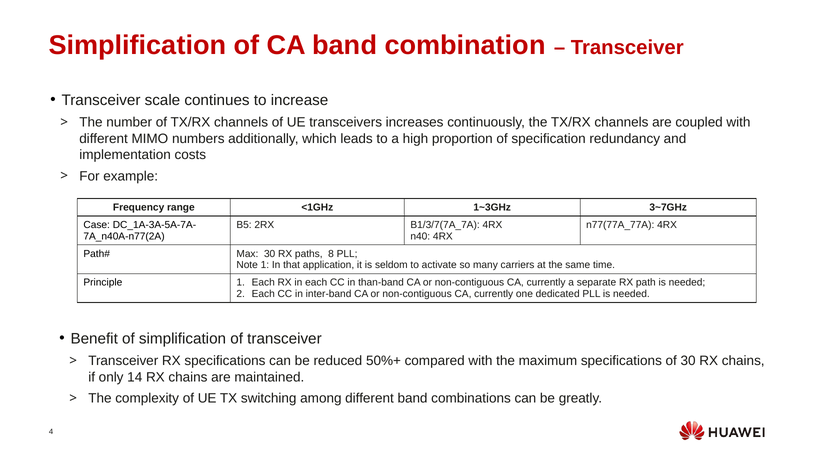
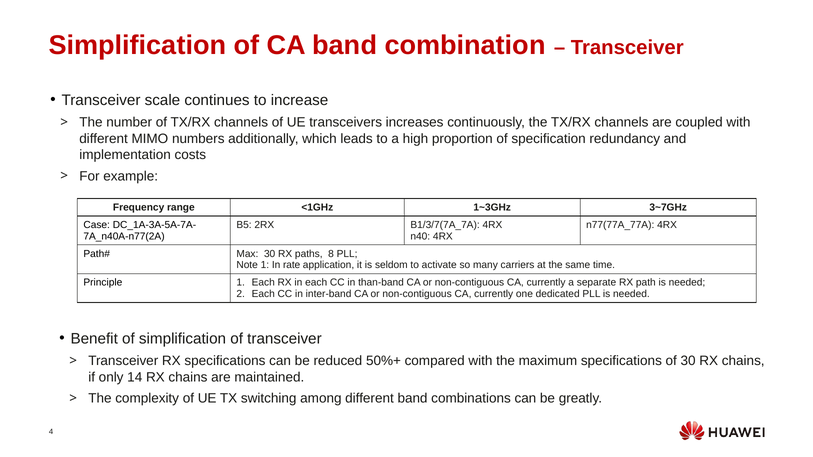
that: that -> rate
